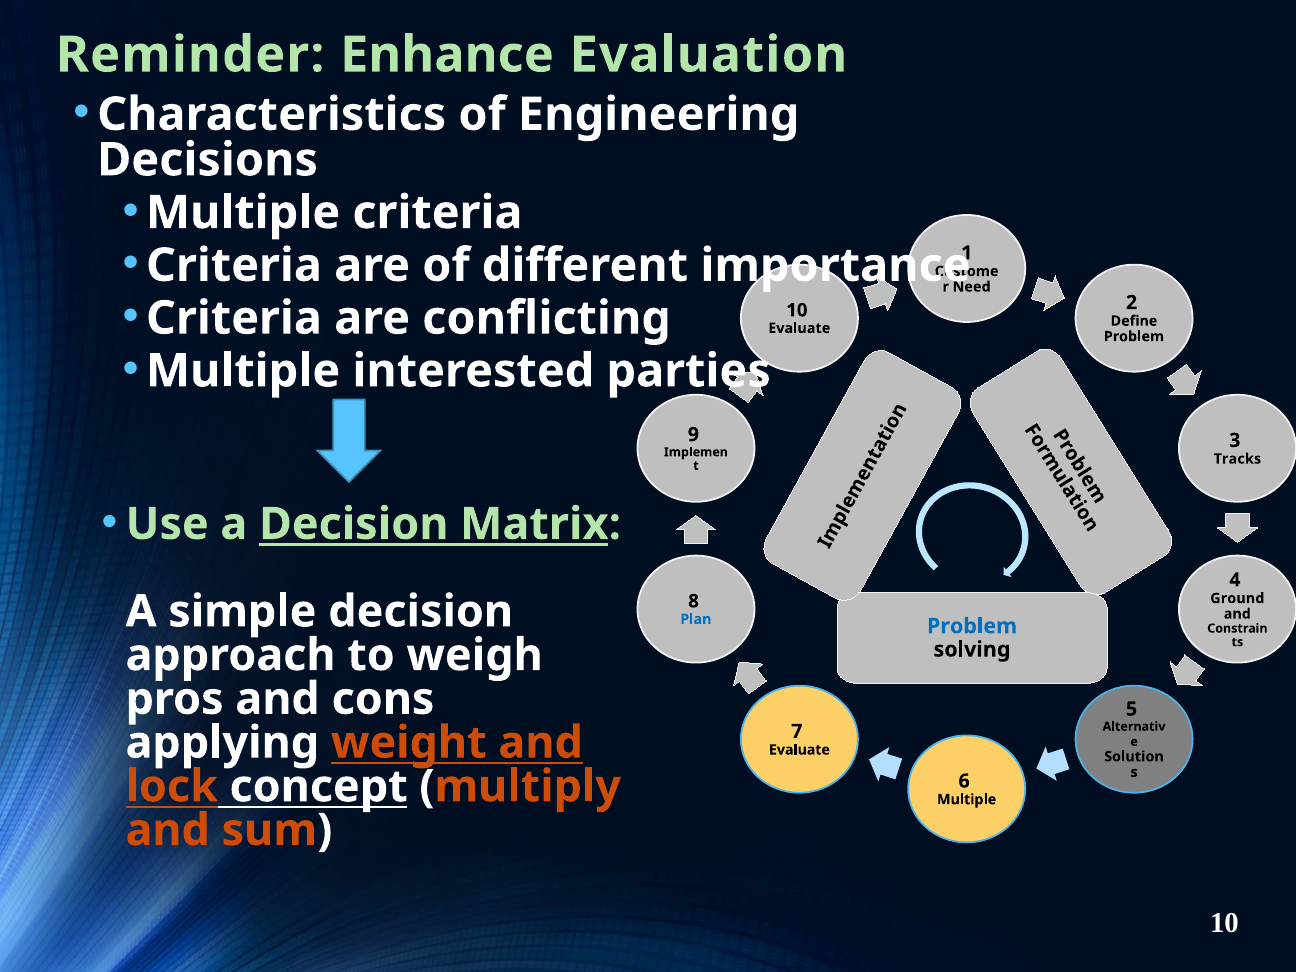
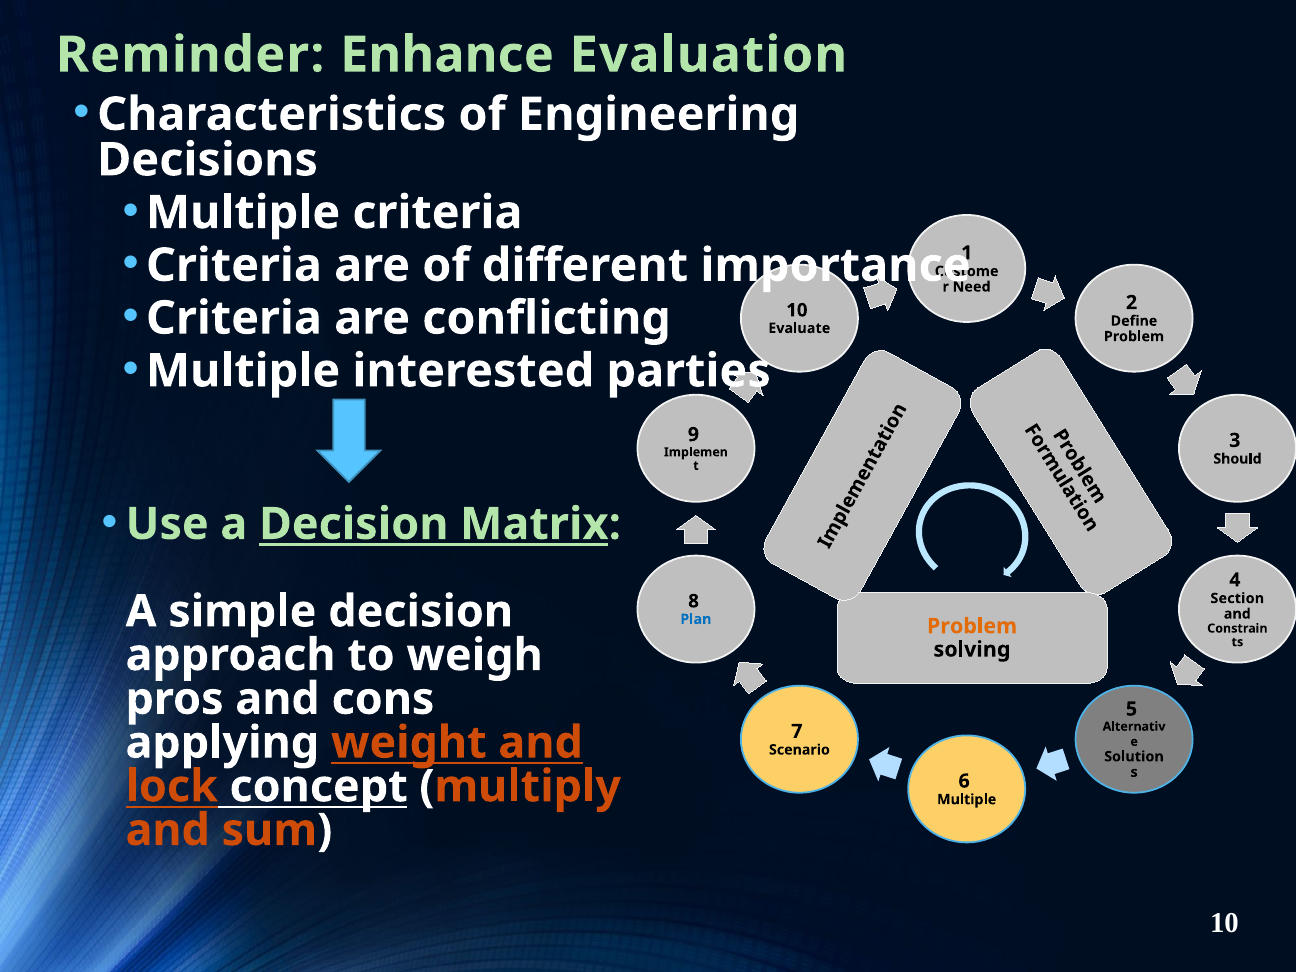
Tracks: Tracks -> Should
Ground: Ground -> Section
Problem at (972, 626) colour: blue -> orange
Evaluate at (799, 750): Evaluate -> Scenario
